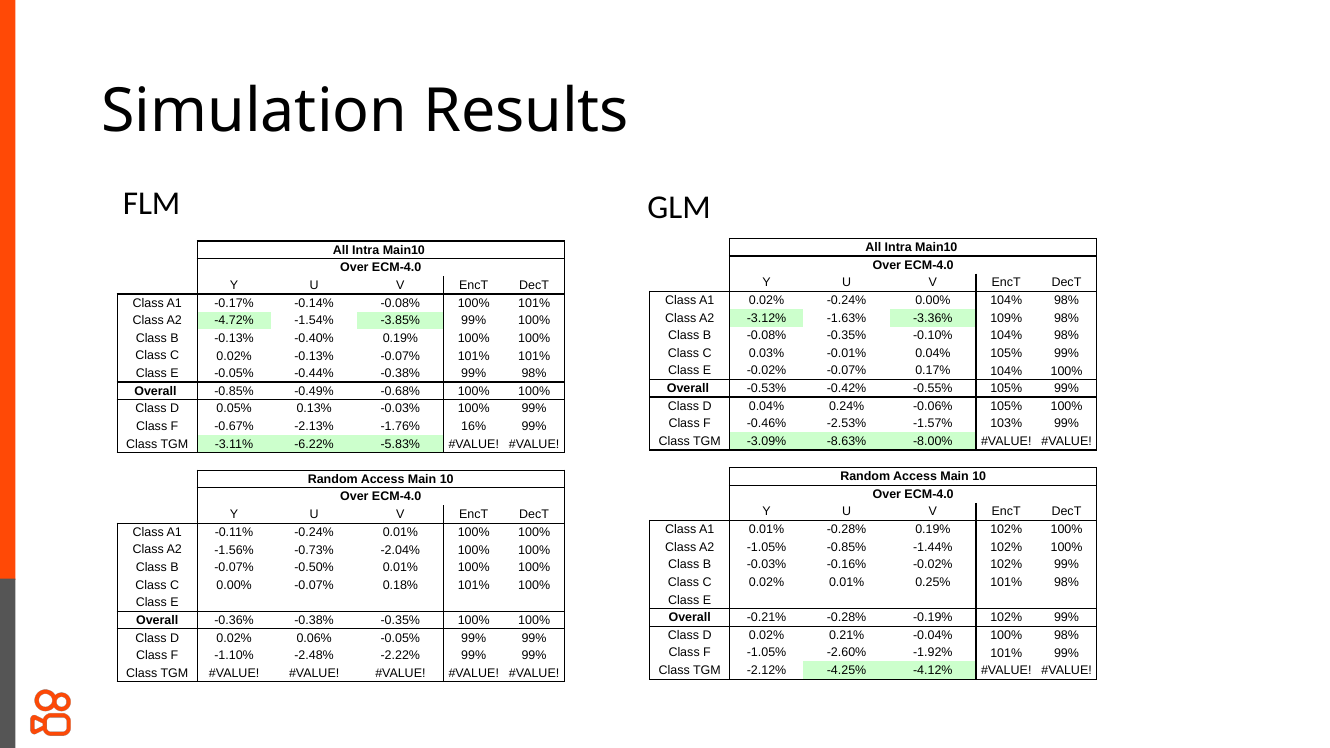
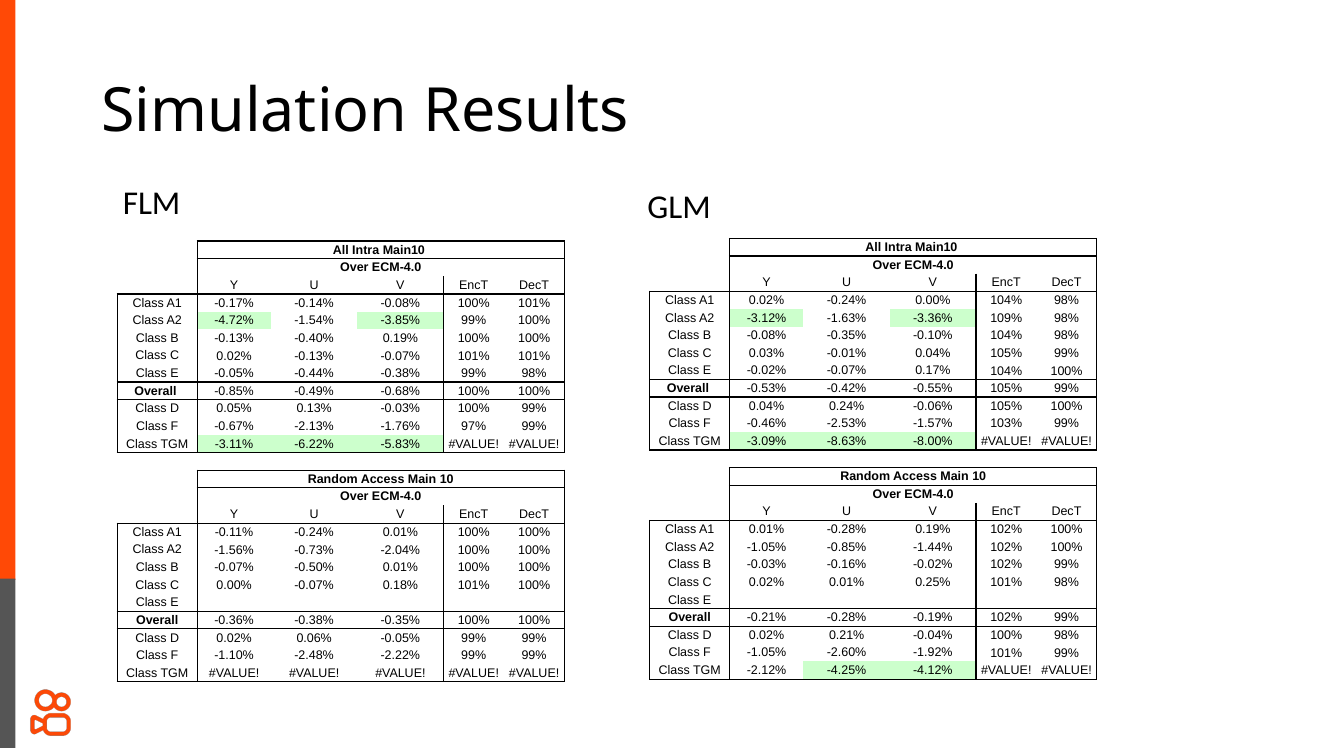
16%: 16% -> 97%
